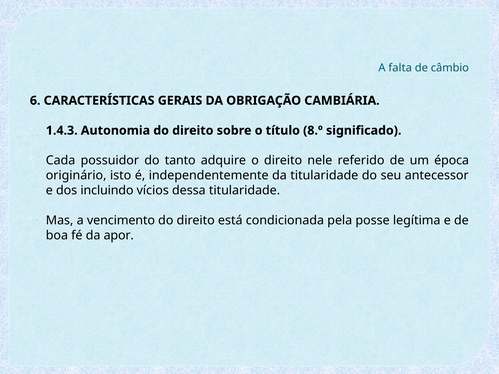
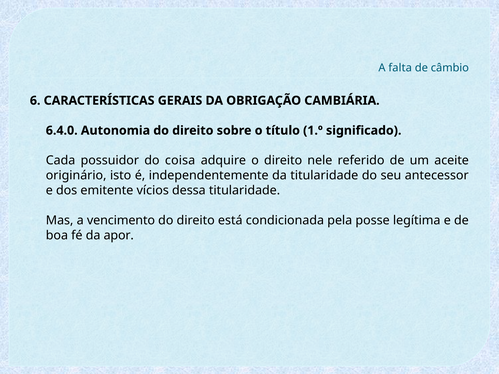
1.4.3: 1.4.3 -> 6.4.0
8.º: 8.º -> 1.º
tanto: tanto -> coisa
época: época -> aceite
incluindo: incluindo -> emitente
